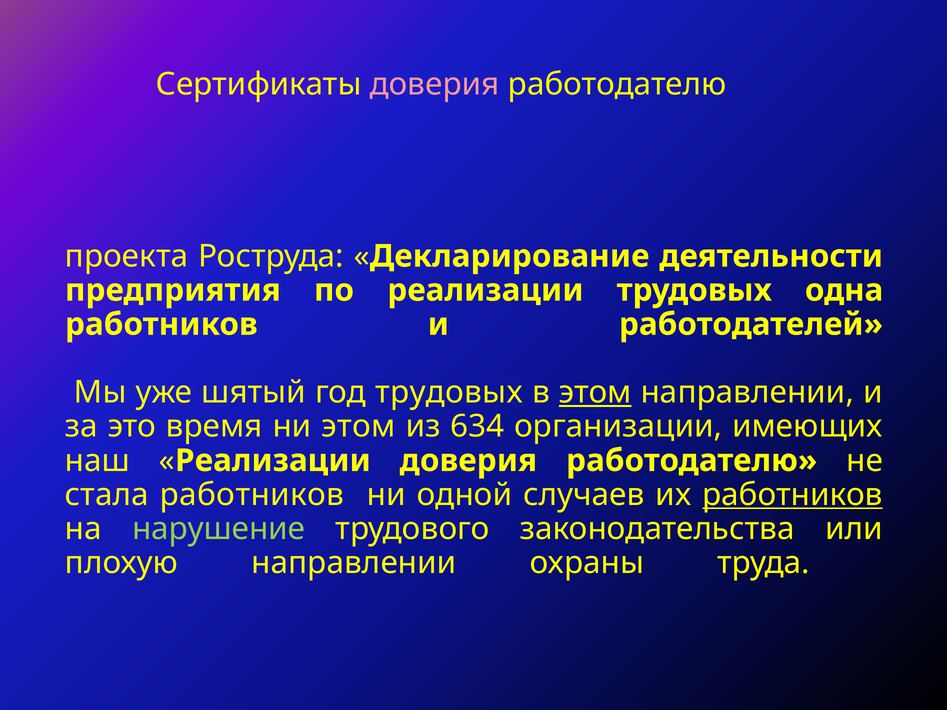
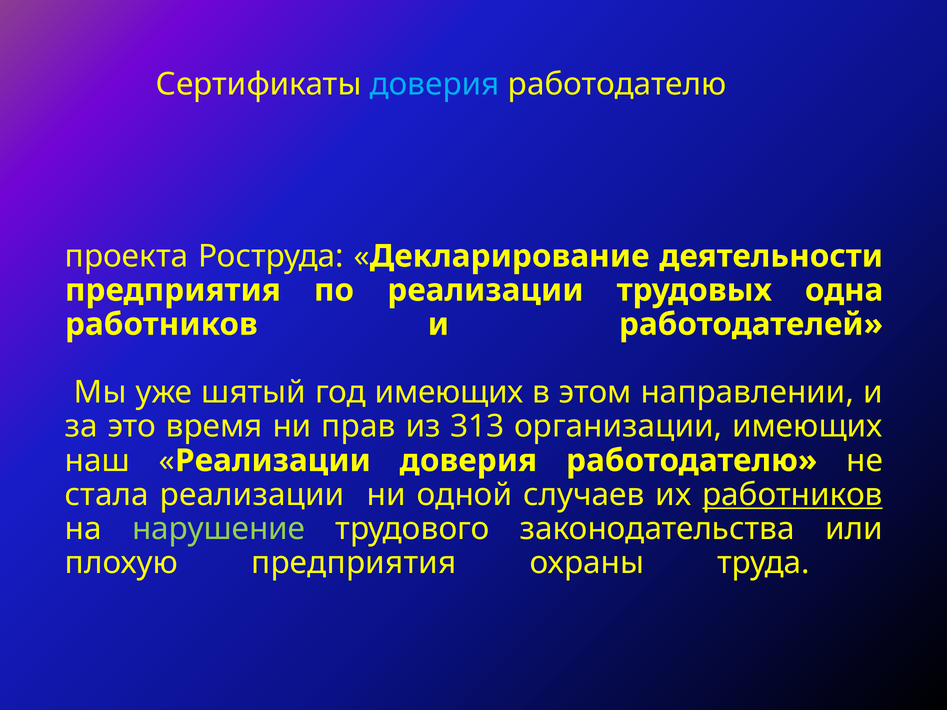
доверия at (435, 85) colour: pink -> light blue
год трудовых: трудовых -> имеющих
этом at (595, 393) underline: present -> none
ни этом: этом -> прав
634: 634 -> 313
стала работников: работников -> реализации
плохую направлении: направлении -> предприятия
